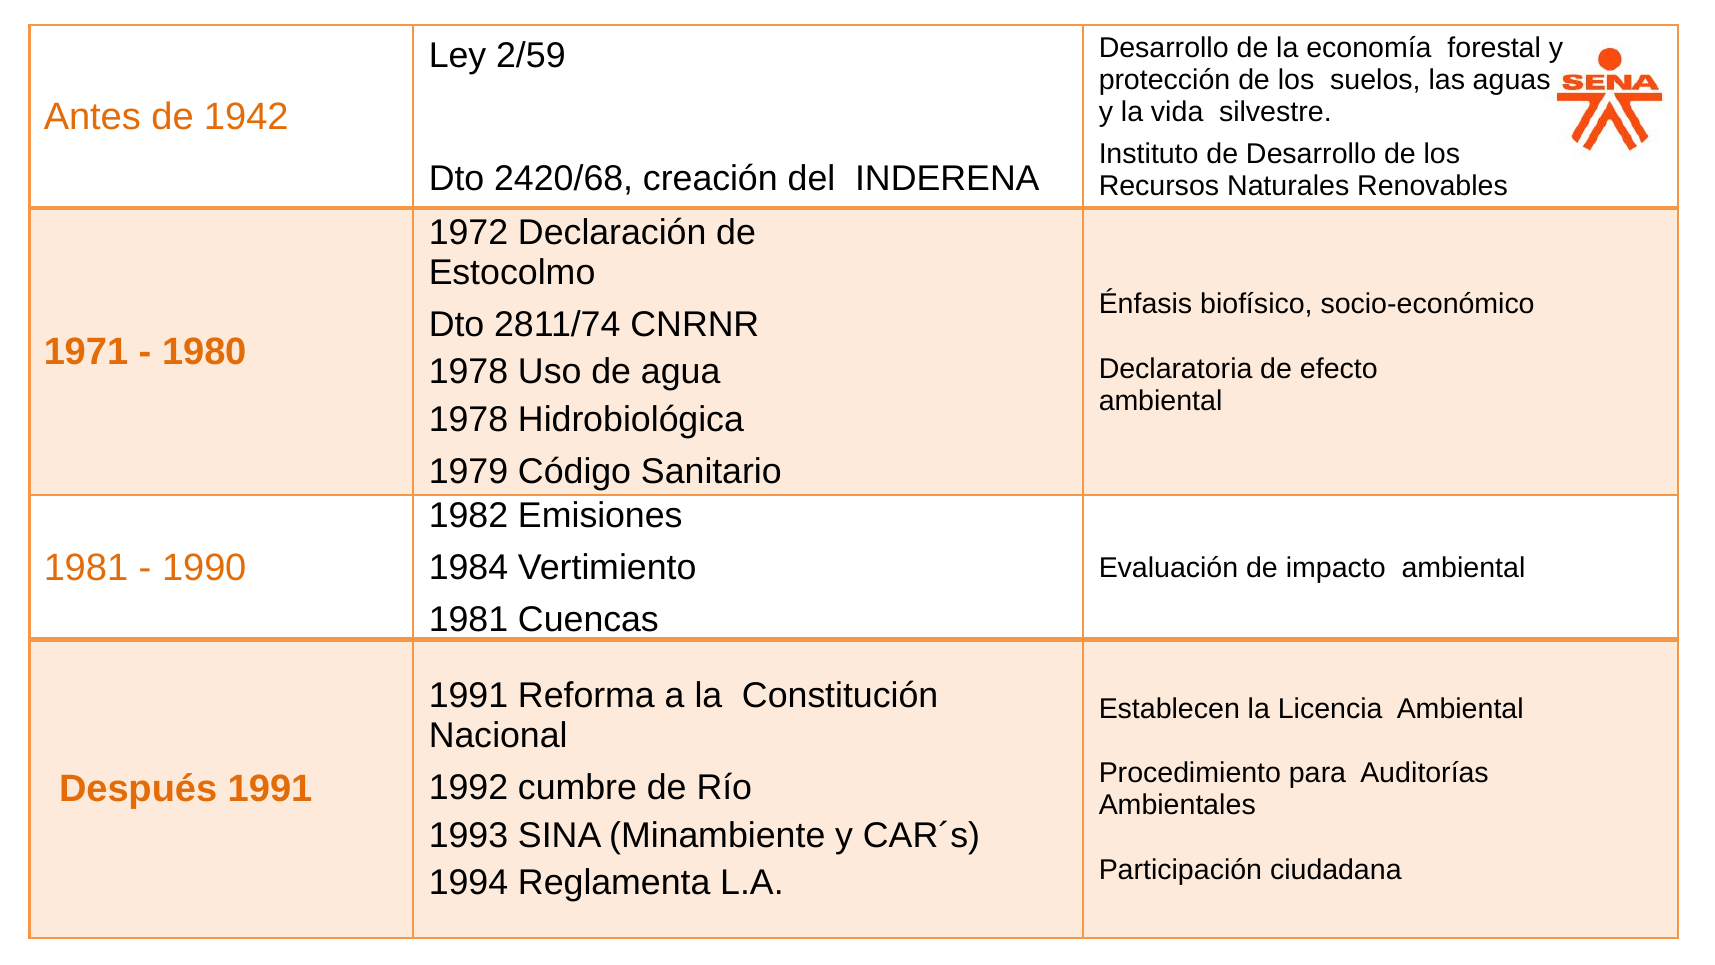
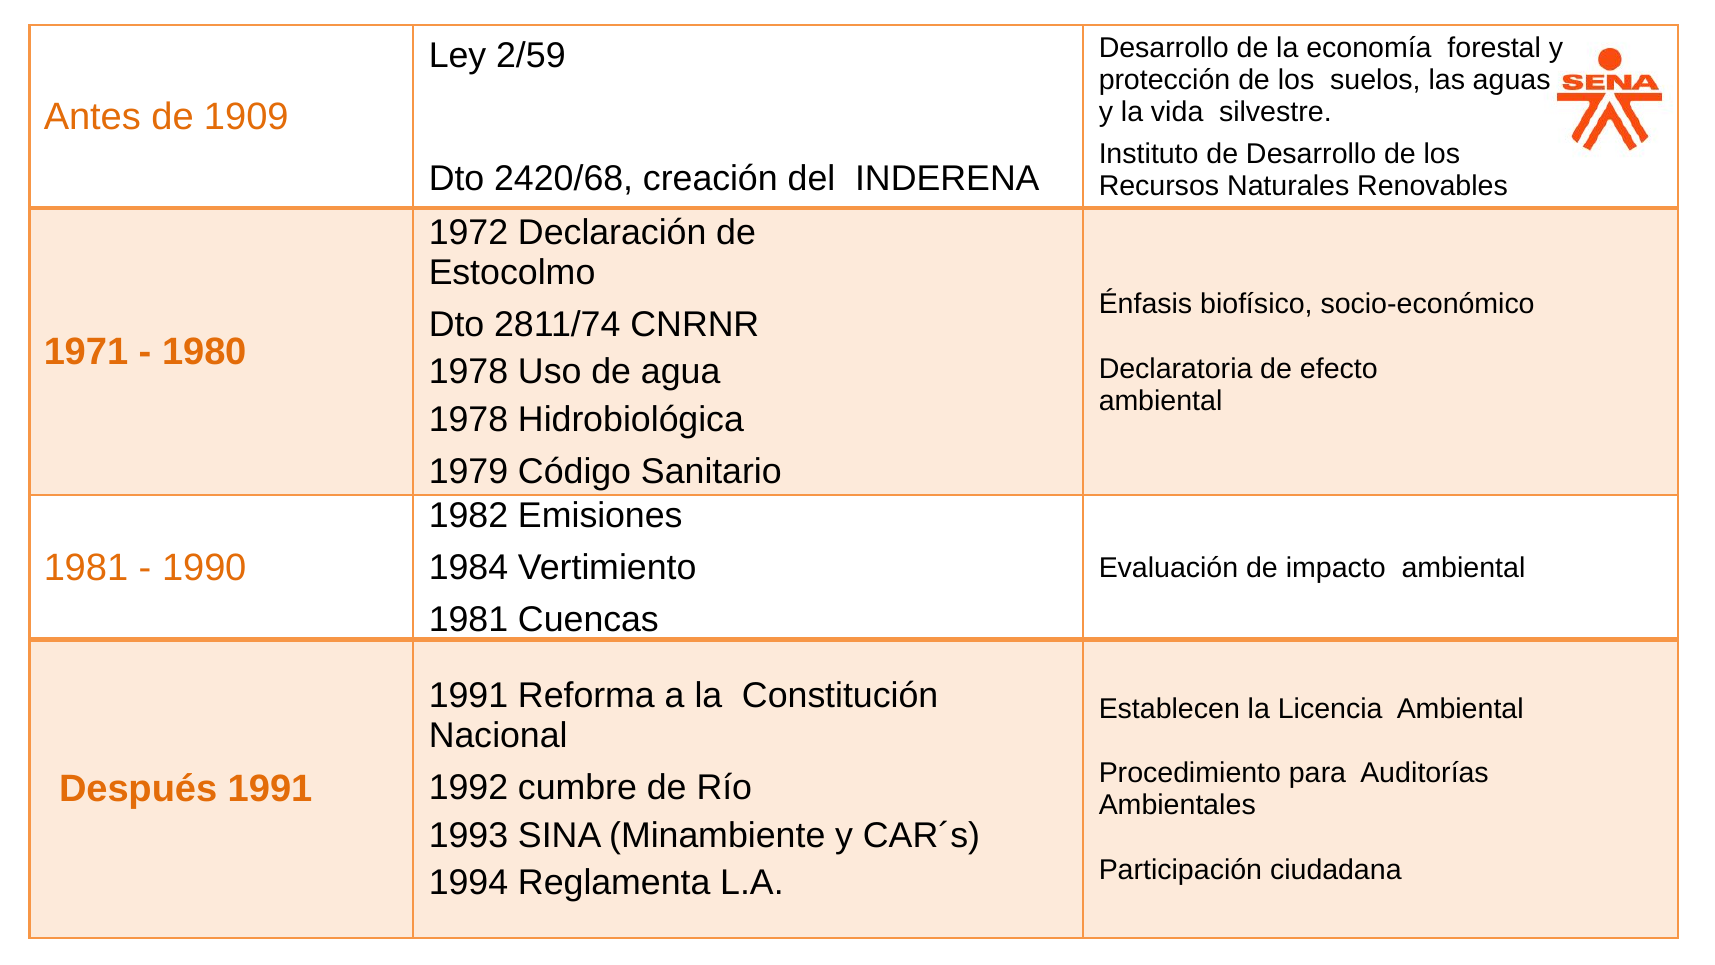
1942: 1942 -> 1909
